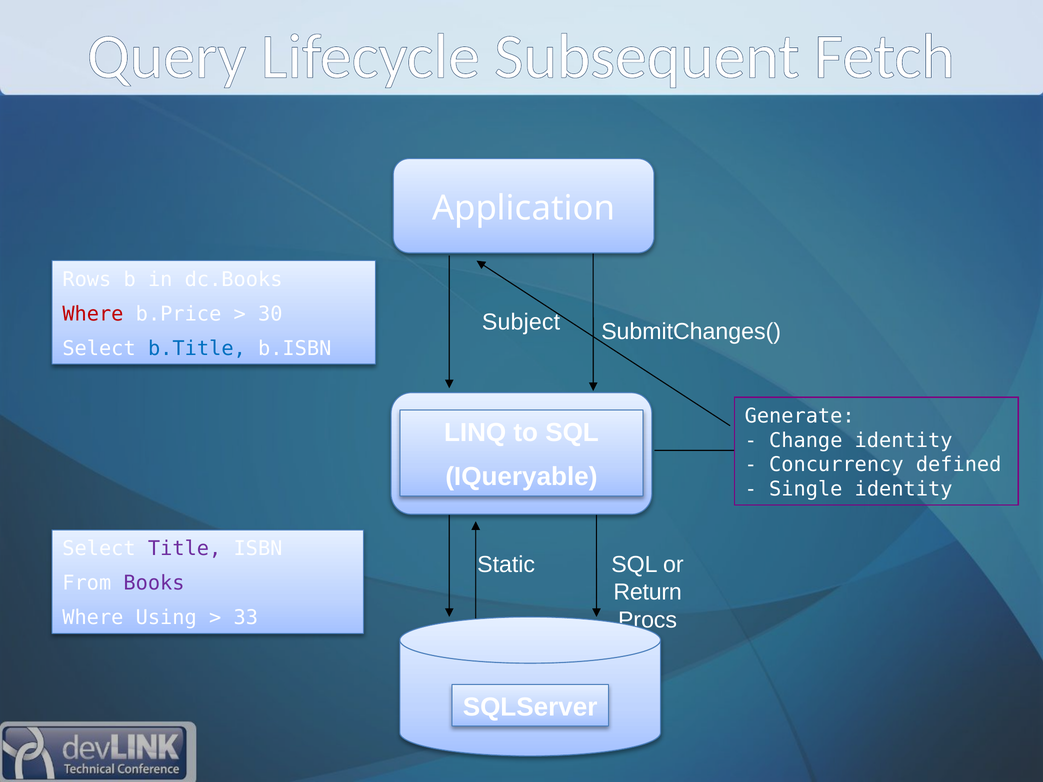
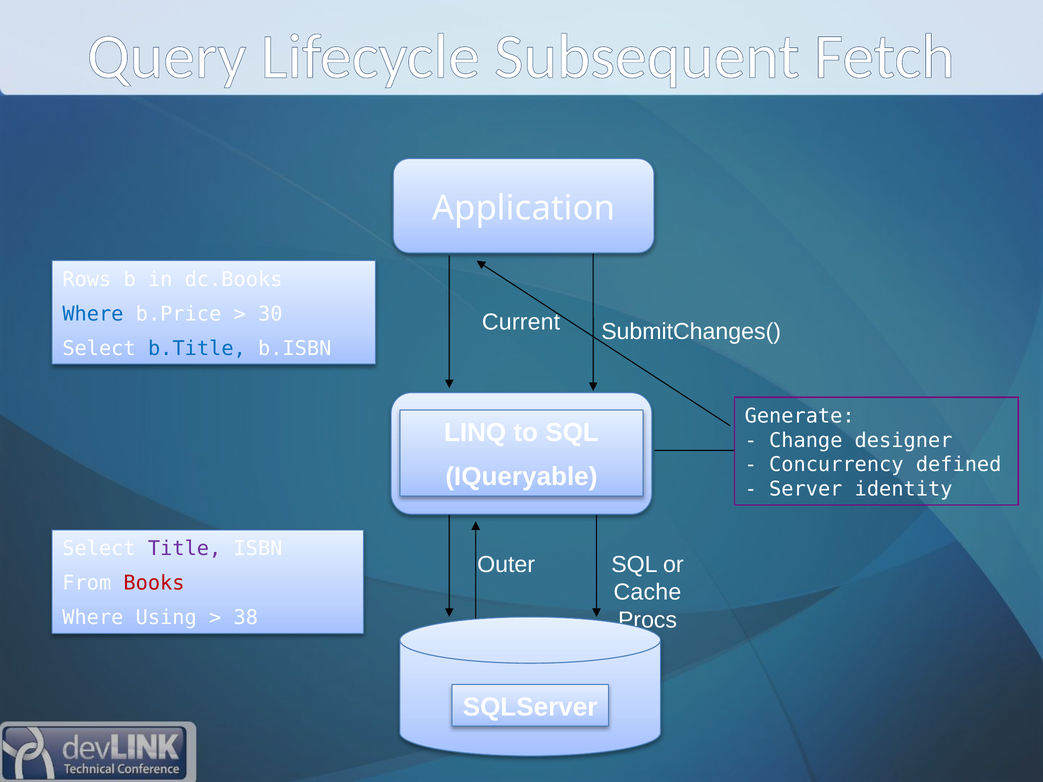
Where at (93, 314) colour: red -> blue
Subject: Subject -> Current
Change identity: identity -> designer
Single: Single -> Server
Static: Static -> Outer
Books colour: purple -> red
Return: Return -> Cache
33: 33 -> 38
